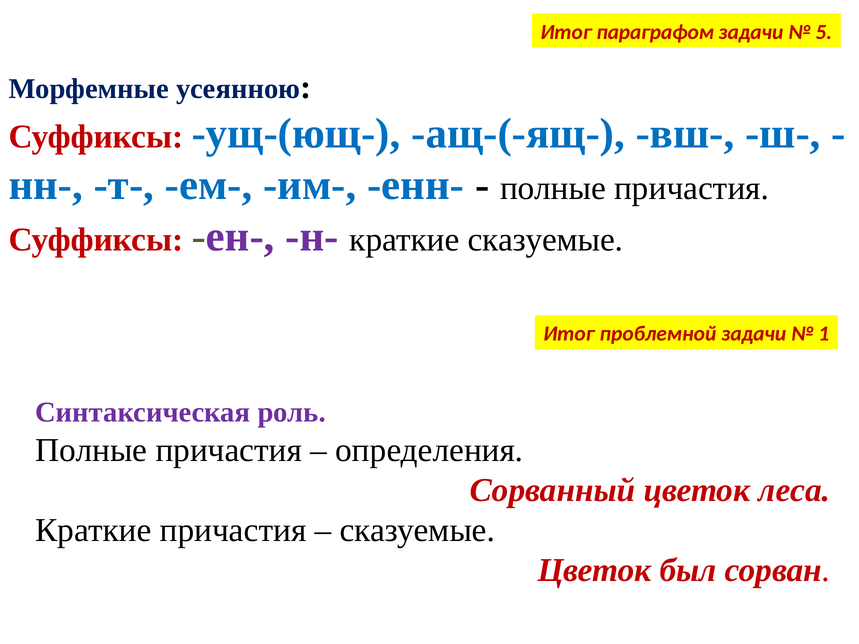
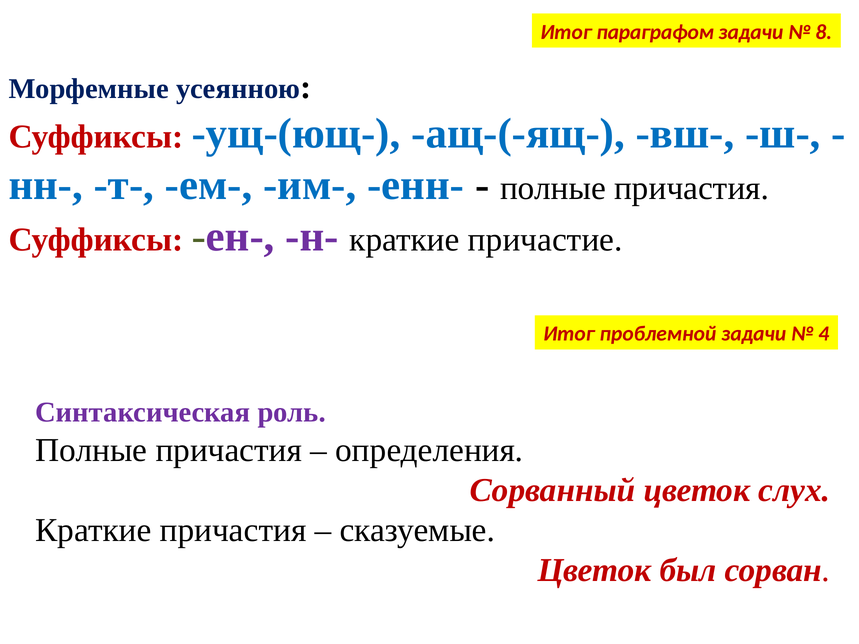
5: 5 -> 8
краткие сказуемые: сказуемые -> причастие
1: 1 -> 4
леса: леса -> слух
